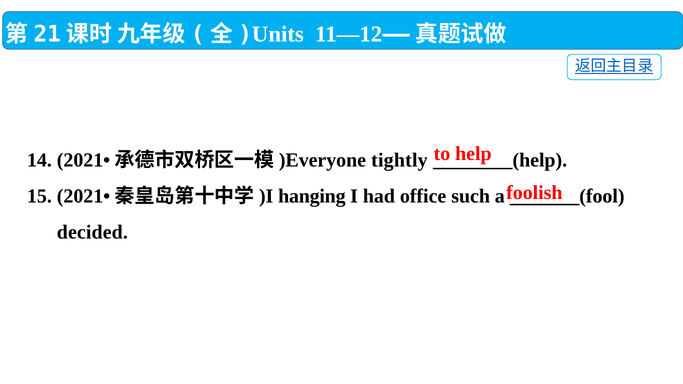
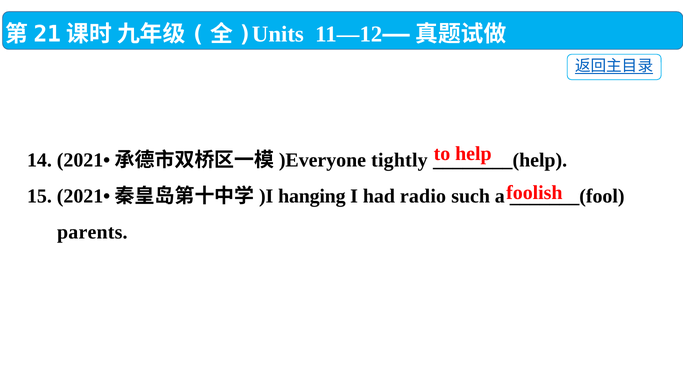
office: office -> radio
decided: decided -> parents
